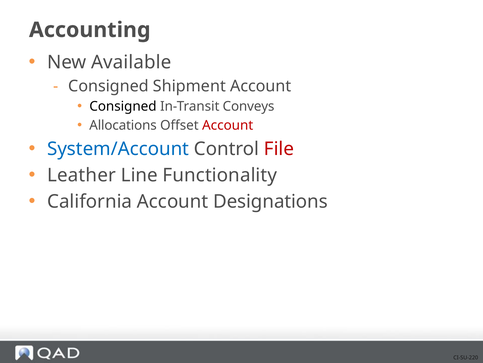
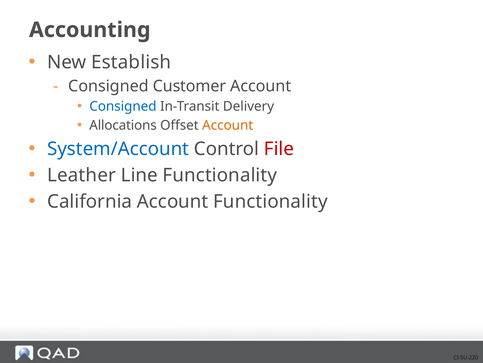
Available: Available -> Establish
Shipment: Shipment -> Customer
Consigned at (123, 106) colour: black -> blue
Conveys: Conveys -> Delivery
Account at (228, 125) colour: red -> orange
Account Designations: Designations -> Functionality
